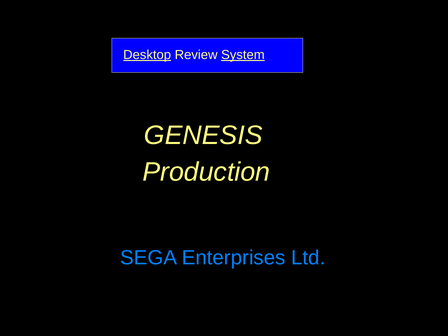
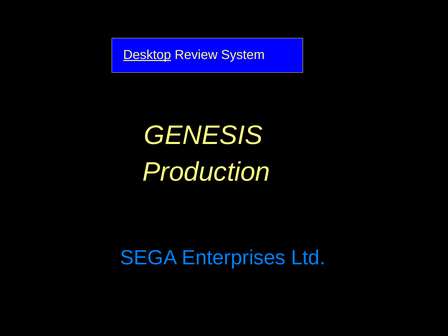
System underline: present -> none
